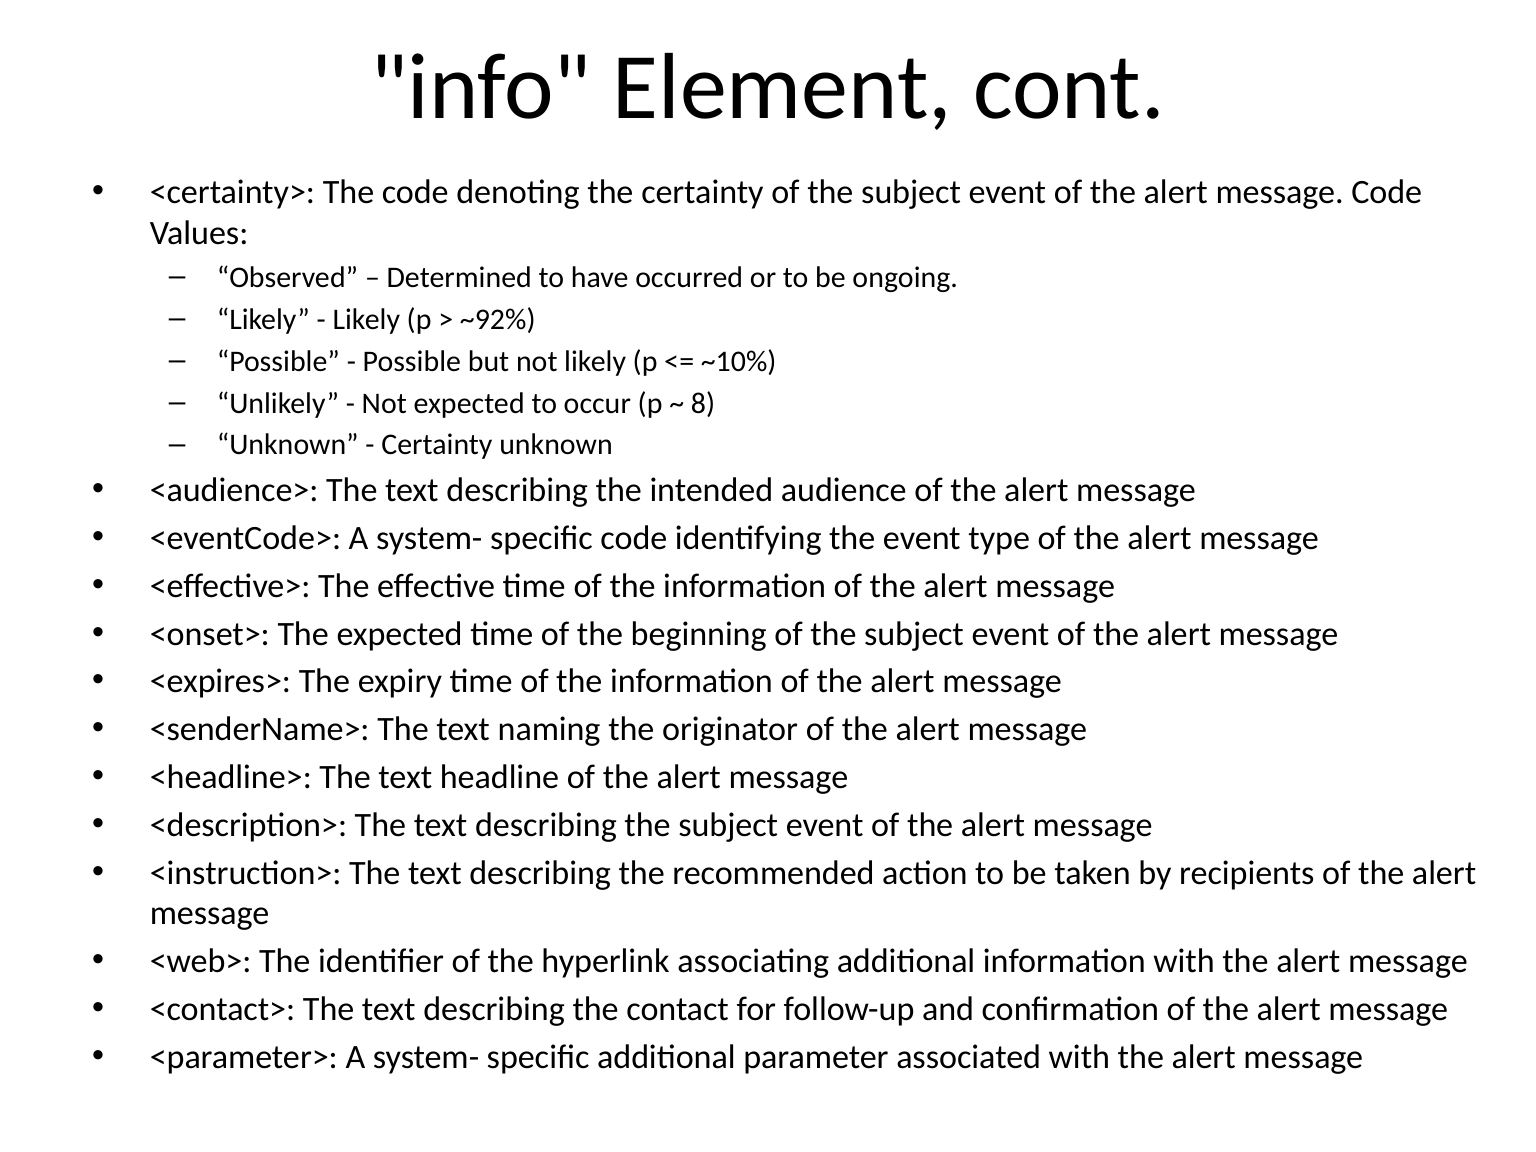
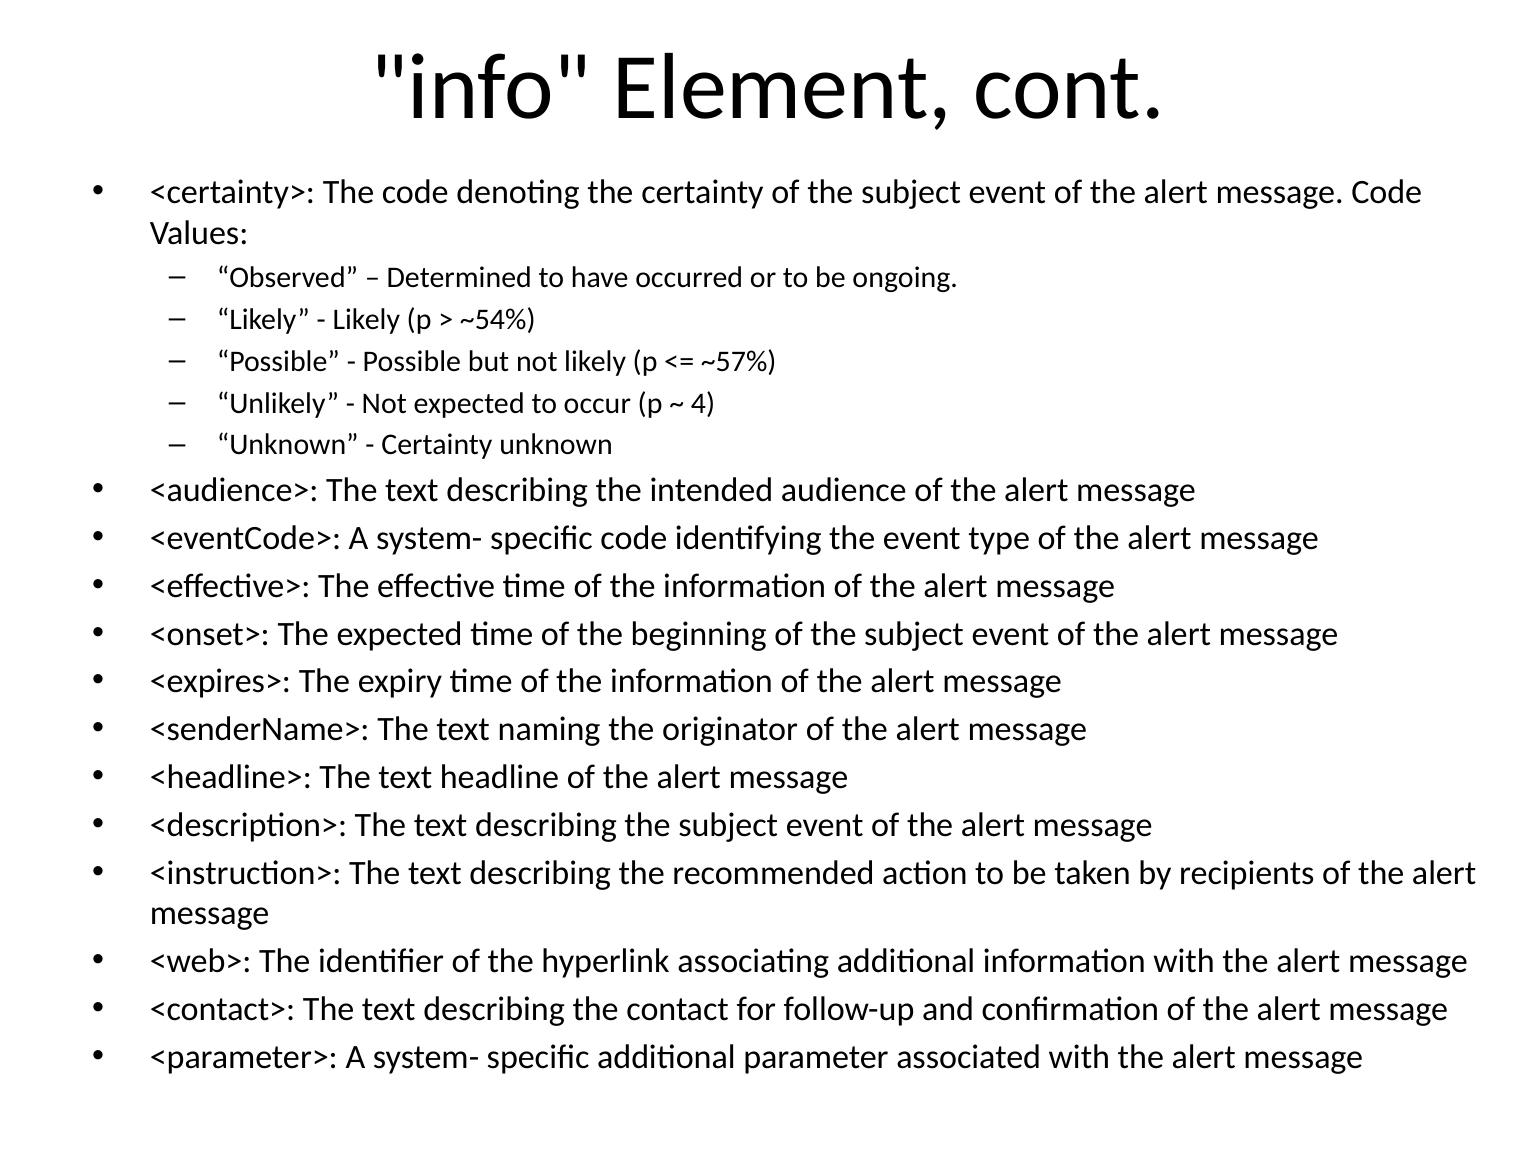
~92%: ~92% -> ~54%
~10%: ~10% -> ~57%
8: 8 -> 4
